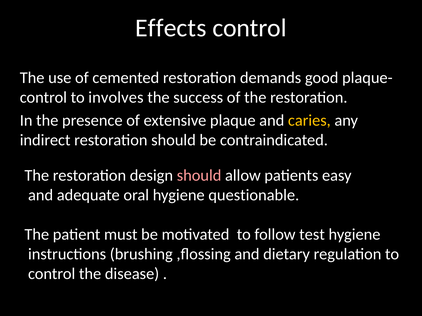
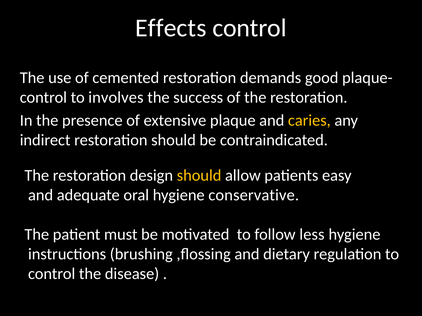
should at (199, 176) colour: pink -> yellow
questionable: questionable -> conservative
test: test -> less
